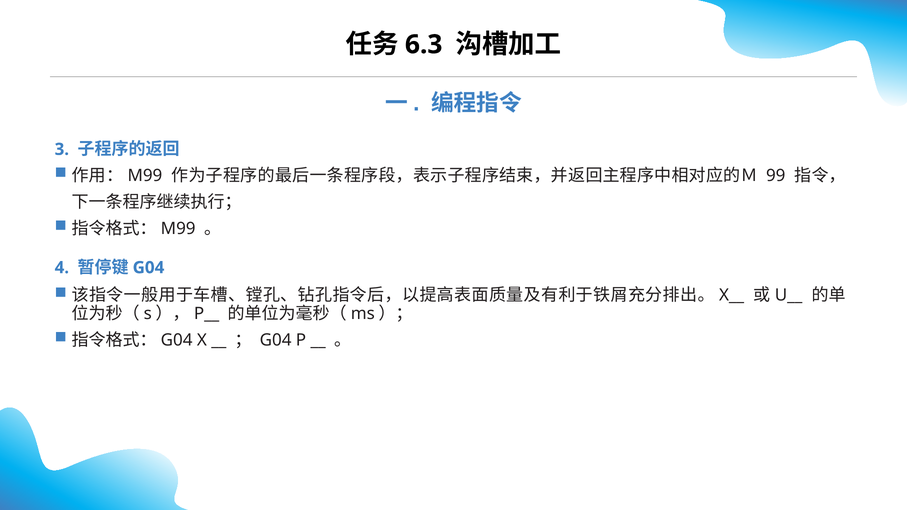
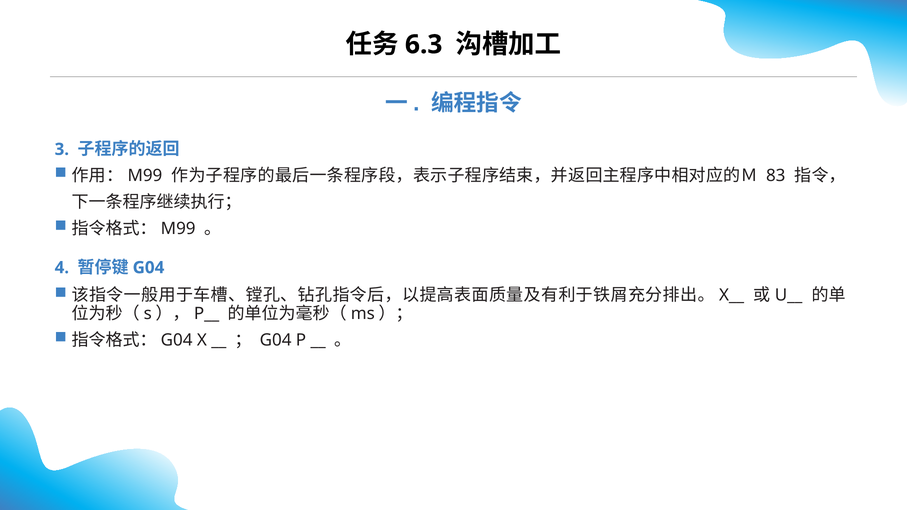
99: 99 -> 83
